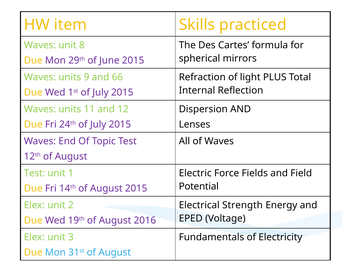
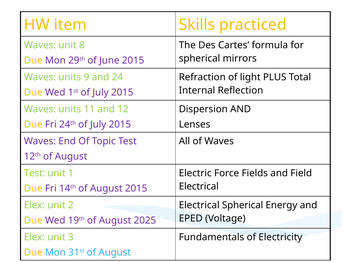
66: 66 -> 24
Potential at (199, 187): Potential -> Electrical
Electrical Strength: Strength -> Spherical
2016: 2016 -> 2025
